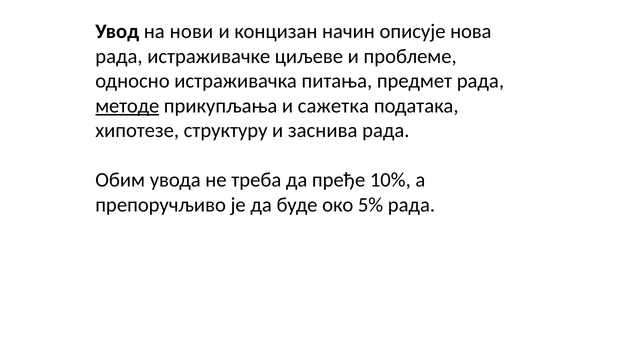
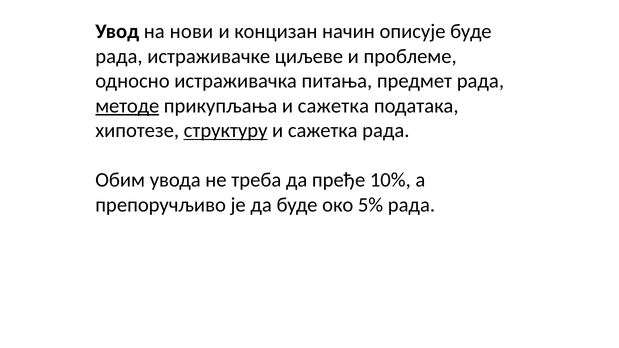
описује нова: нова -> буде
структуру underline: none -> present
заснива at (323, 131): заснива -> сажетка
